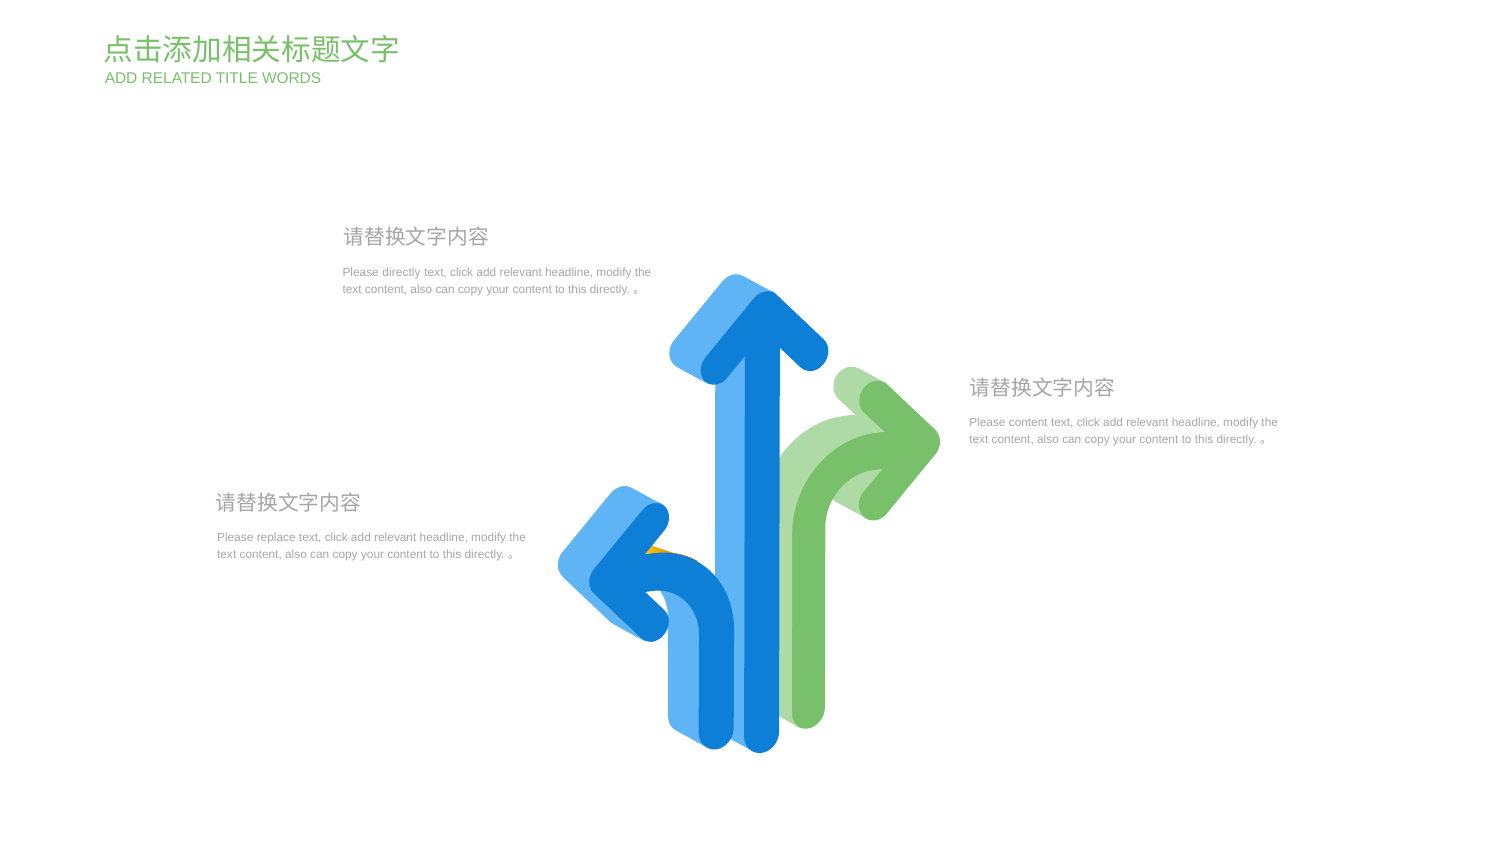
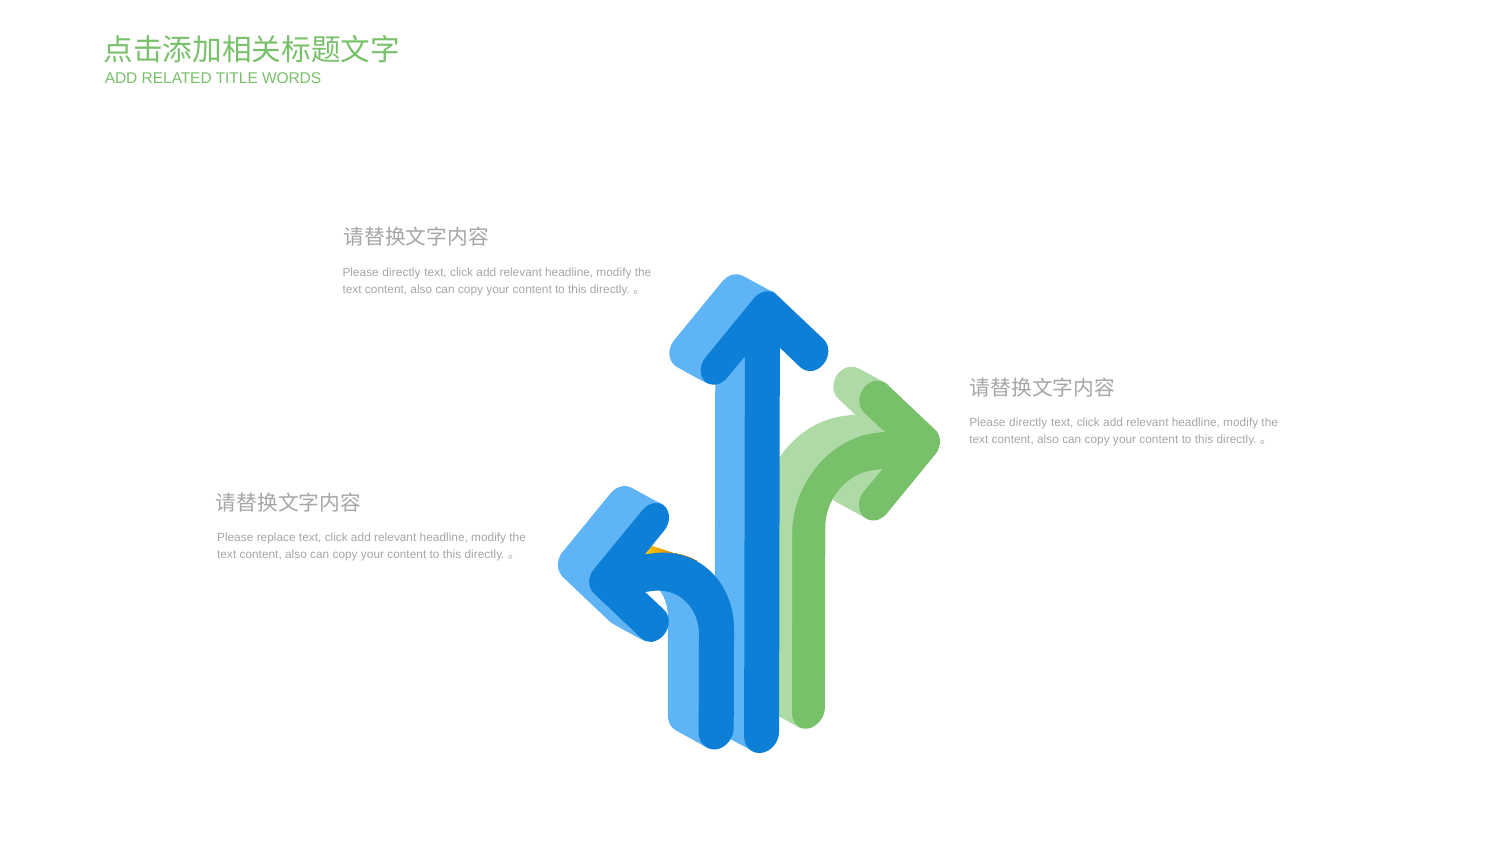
content at (1028, 422): content -> directly
